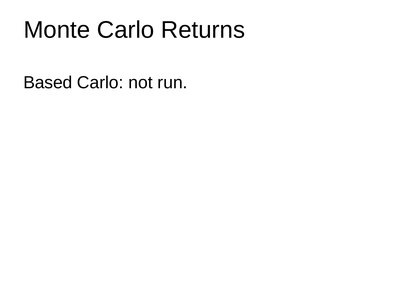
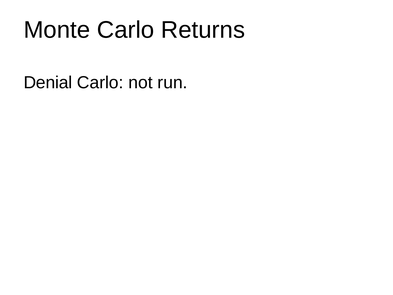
Based: Based -> Denial
